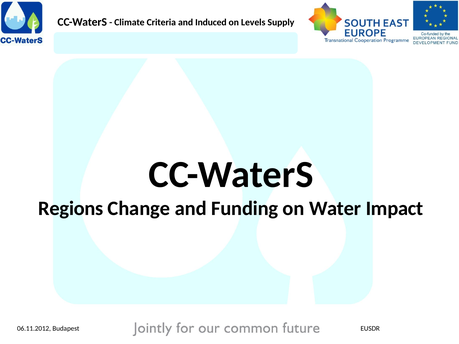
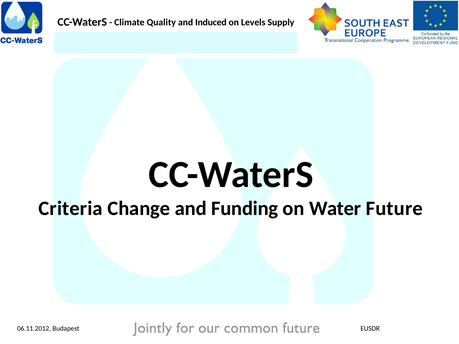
Criteria: Criteria -> Quality
Regions: Regions -> Criteria
Impact: Impact -> Future
